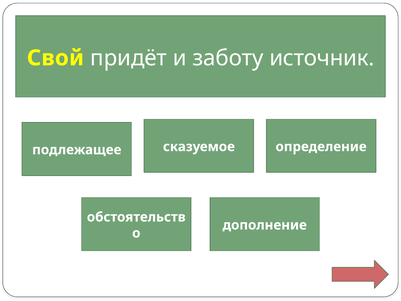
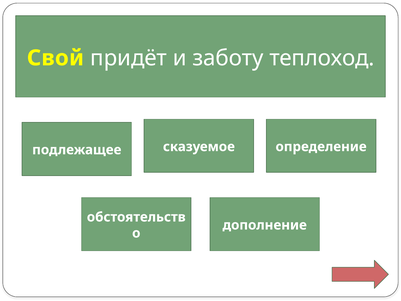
источник: источник -> теплоход
